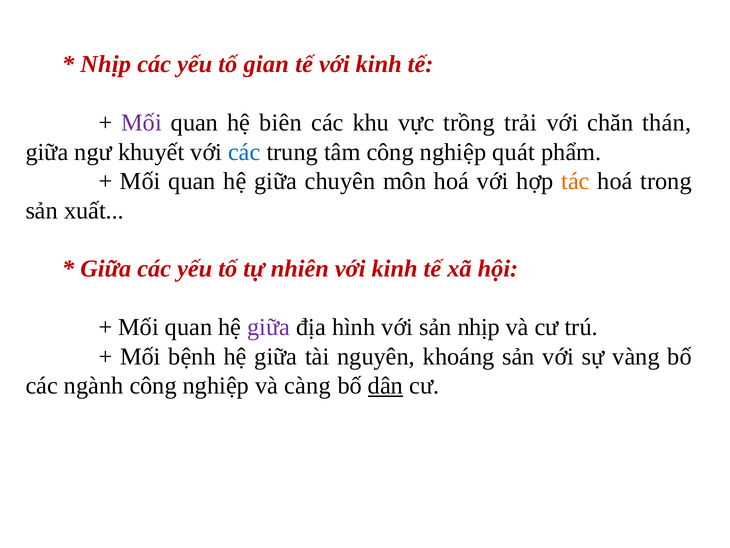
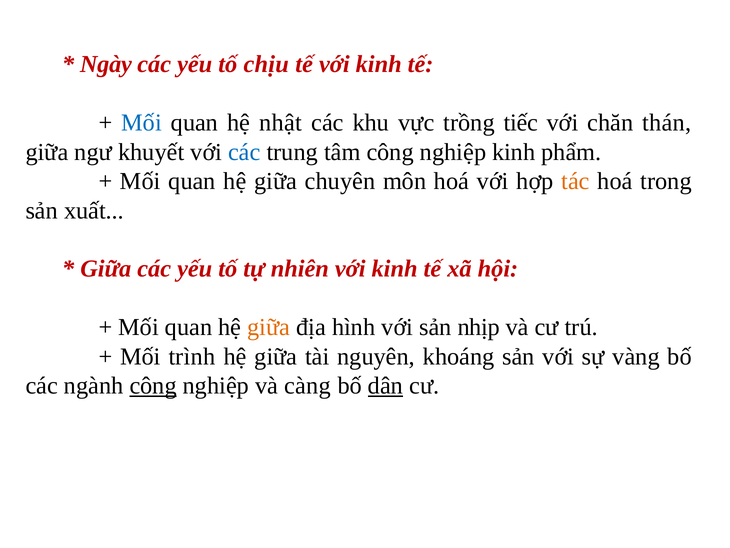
Nhịp at (106, 64): Nhịp -> Ngày
gian: gian -> chịu
Mối at (142, 123) colour: purple -> blue
biên: biên -> nhật
trải: trải -> tiếc
nghiệp quát: quát -> kinh
giữa at (269, 327) colour: purple -> orange
bệnh: bệnh -> trình
công at (153, 385) underline: none -> present
